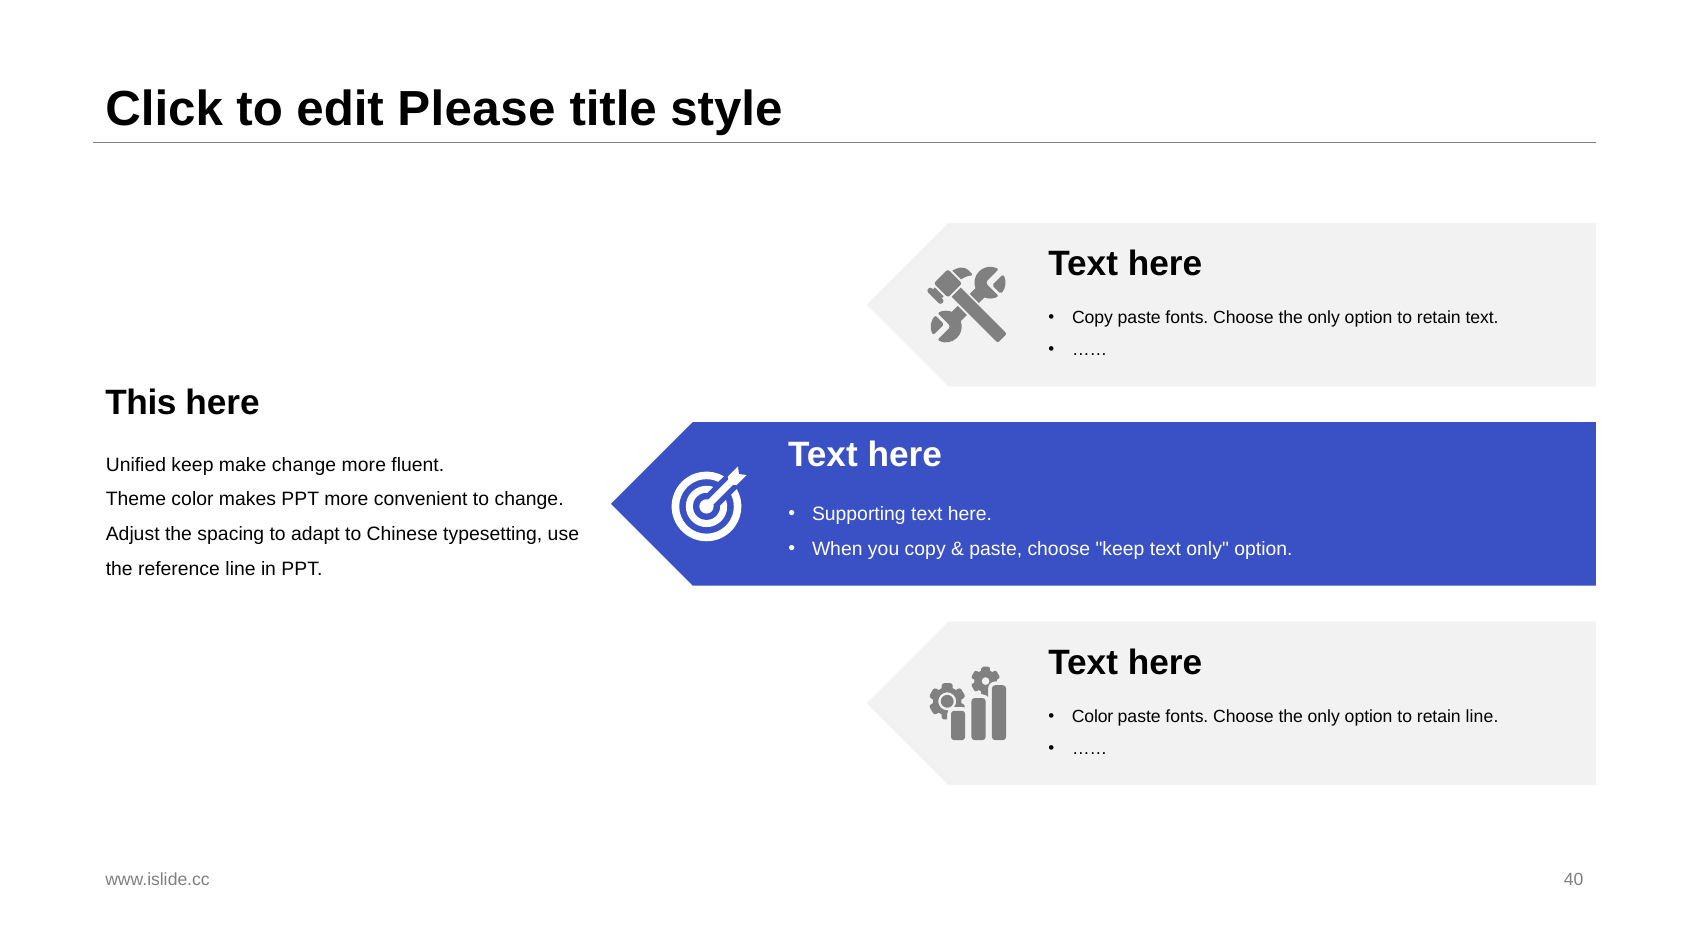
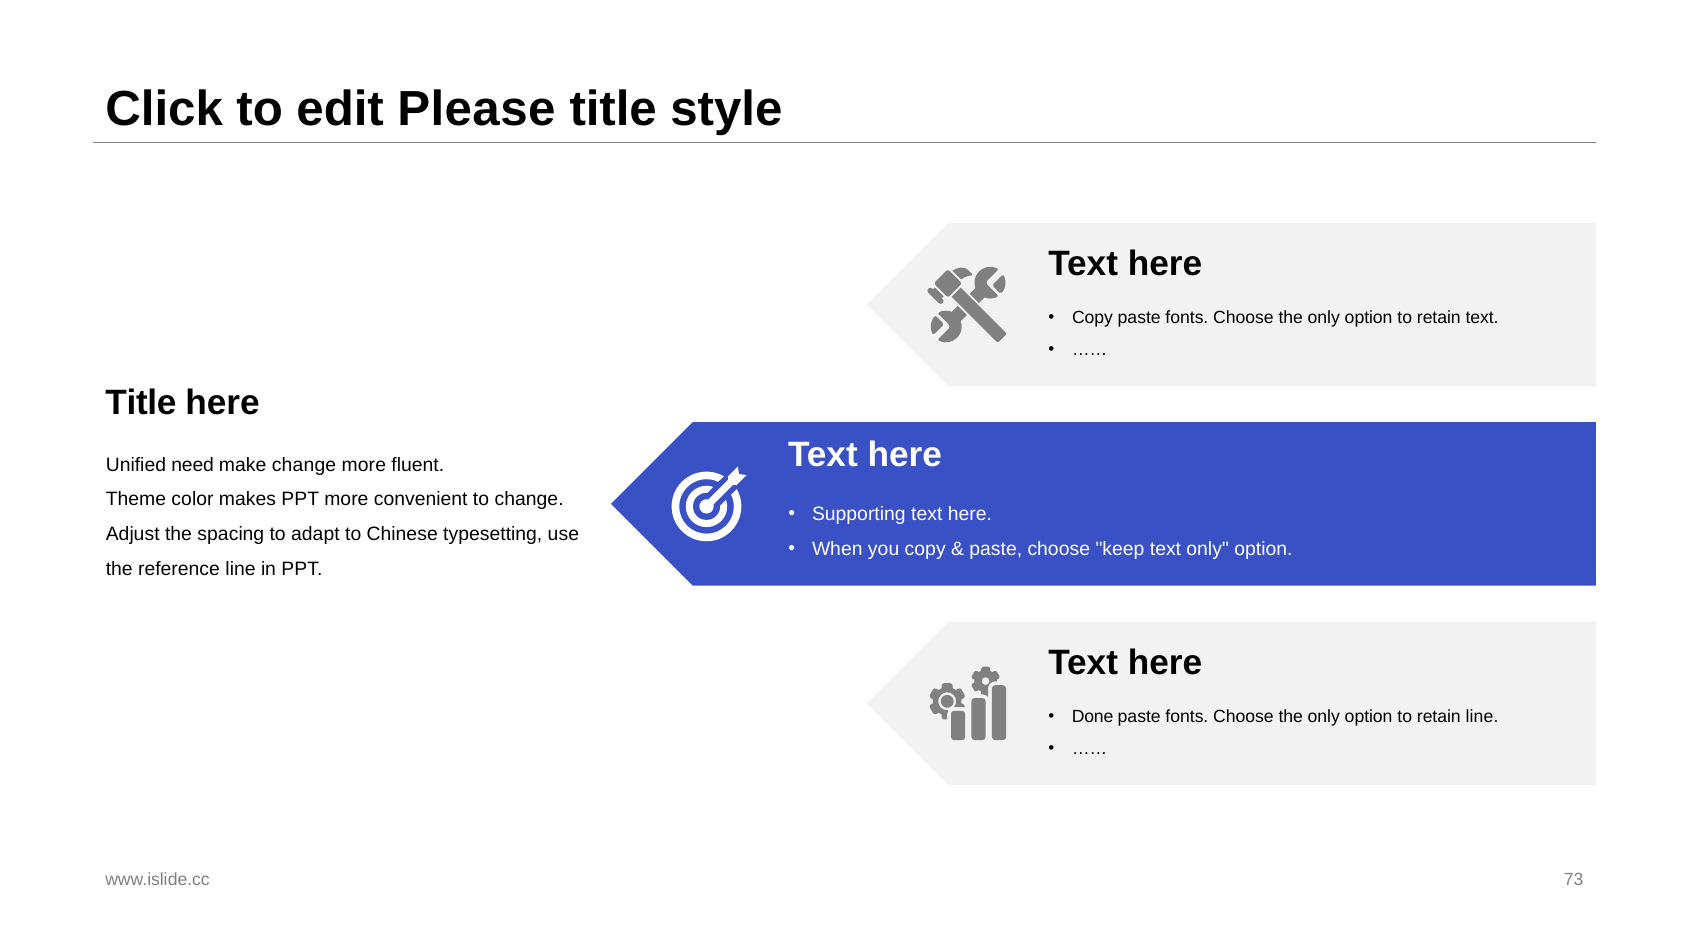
This at (141, 402): This -> Title
Unified keep: keep -> need
Color at (1093, 717): Color -> Done
40: 40 -> 73
